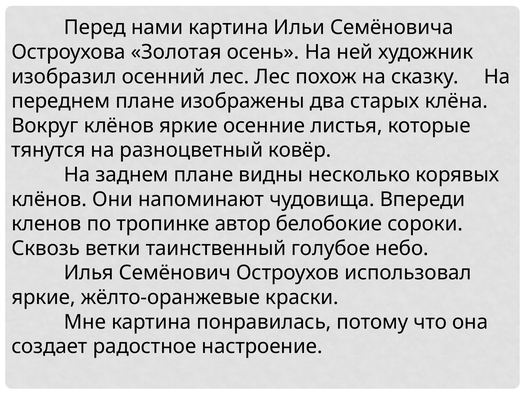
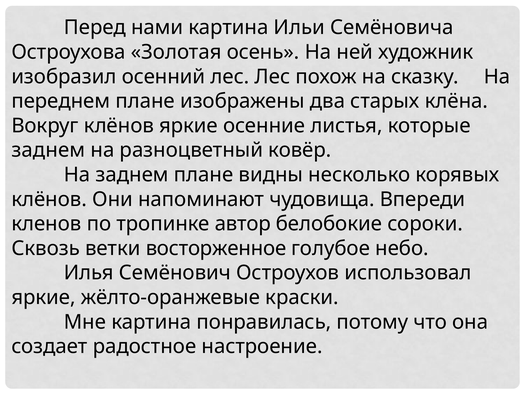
тянутся at (48, 150): тянутся -> заднем
таинственный: таинственный -> восторженное
